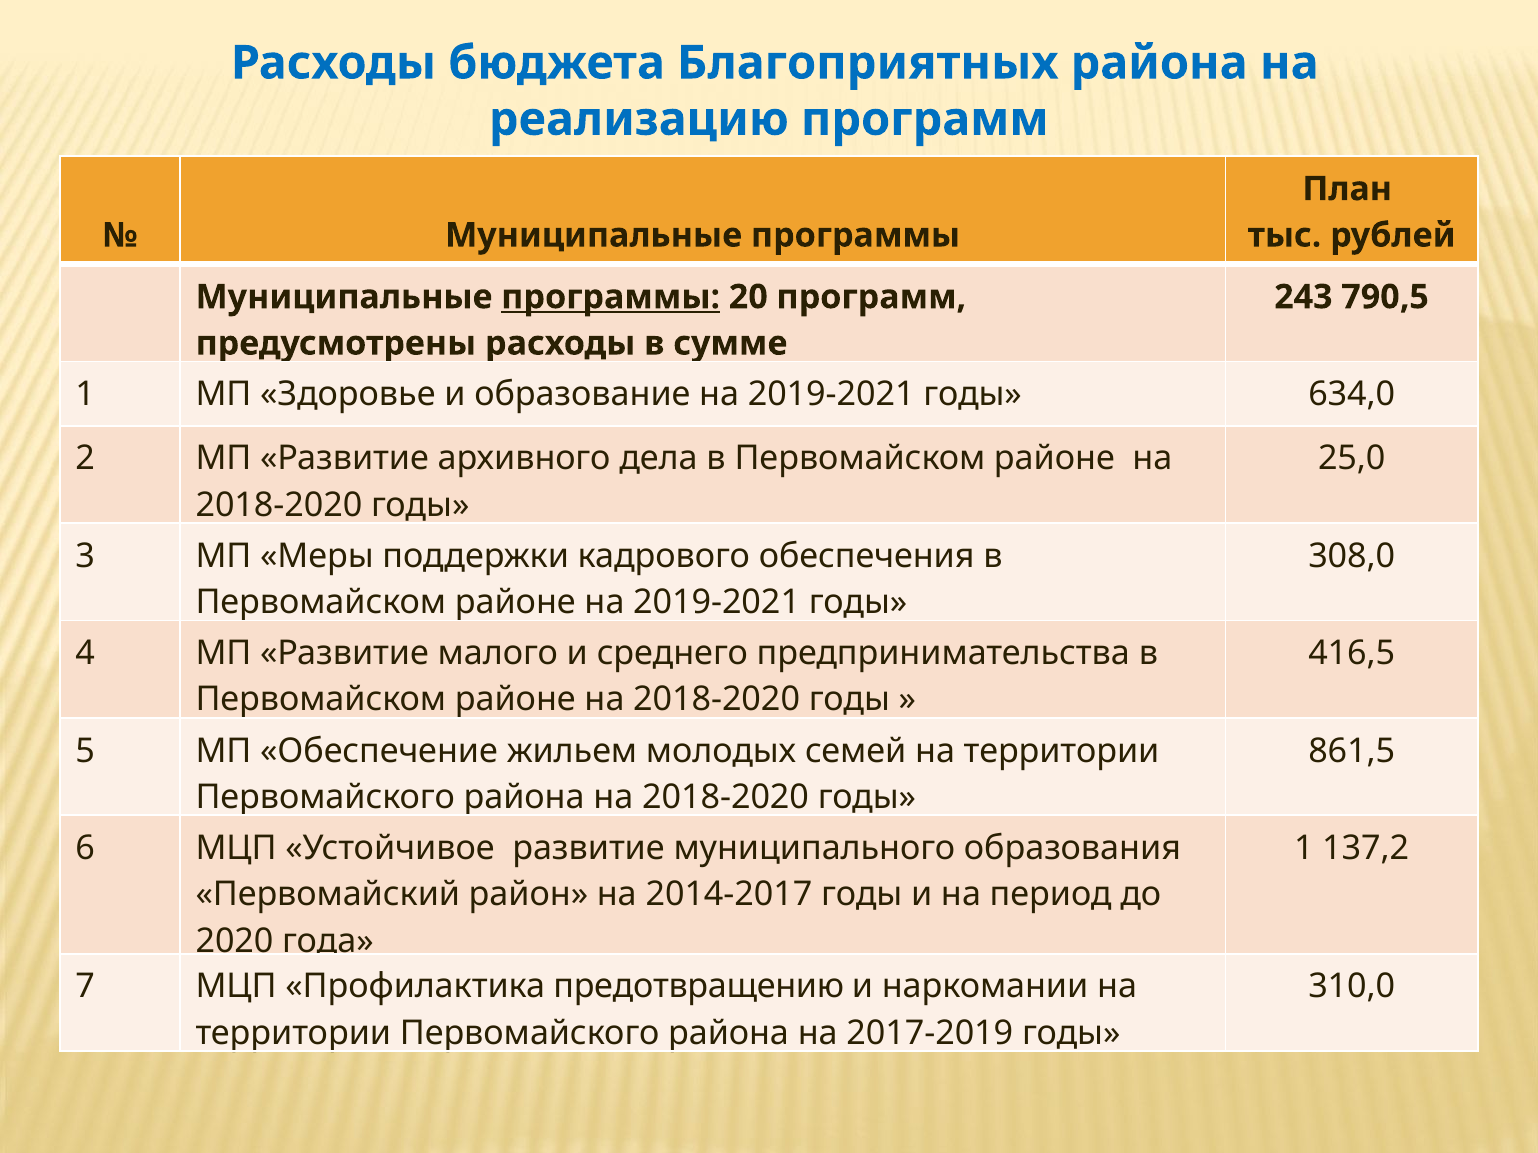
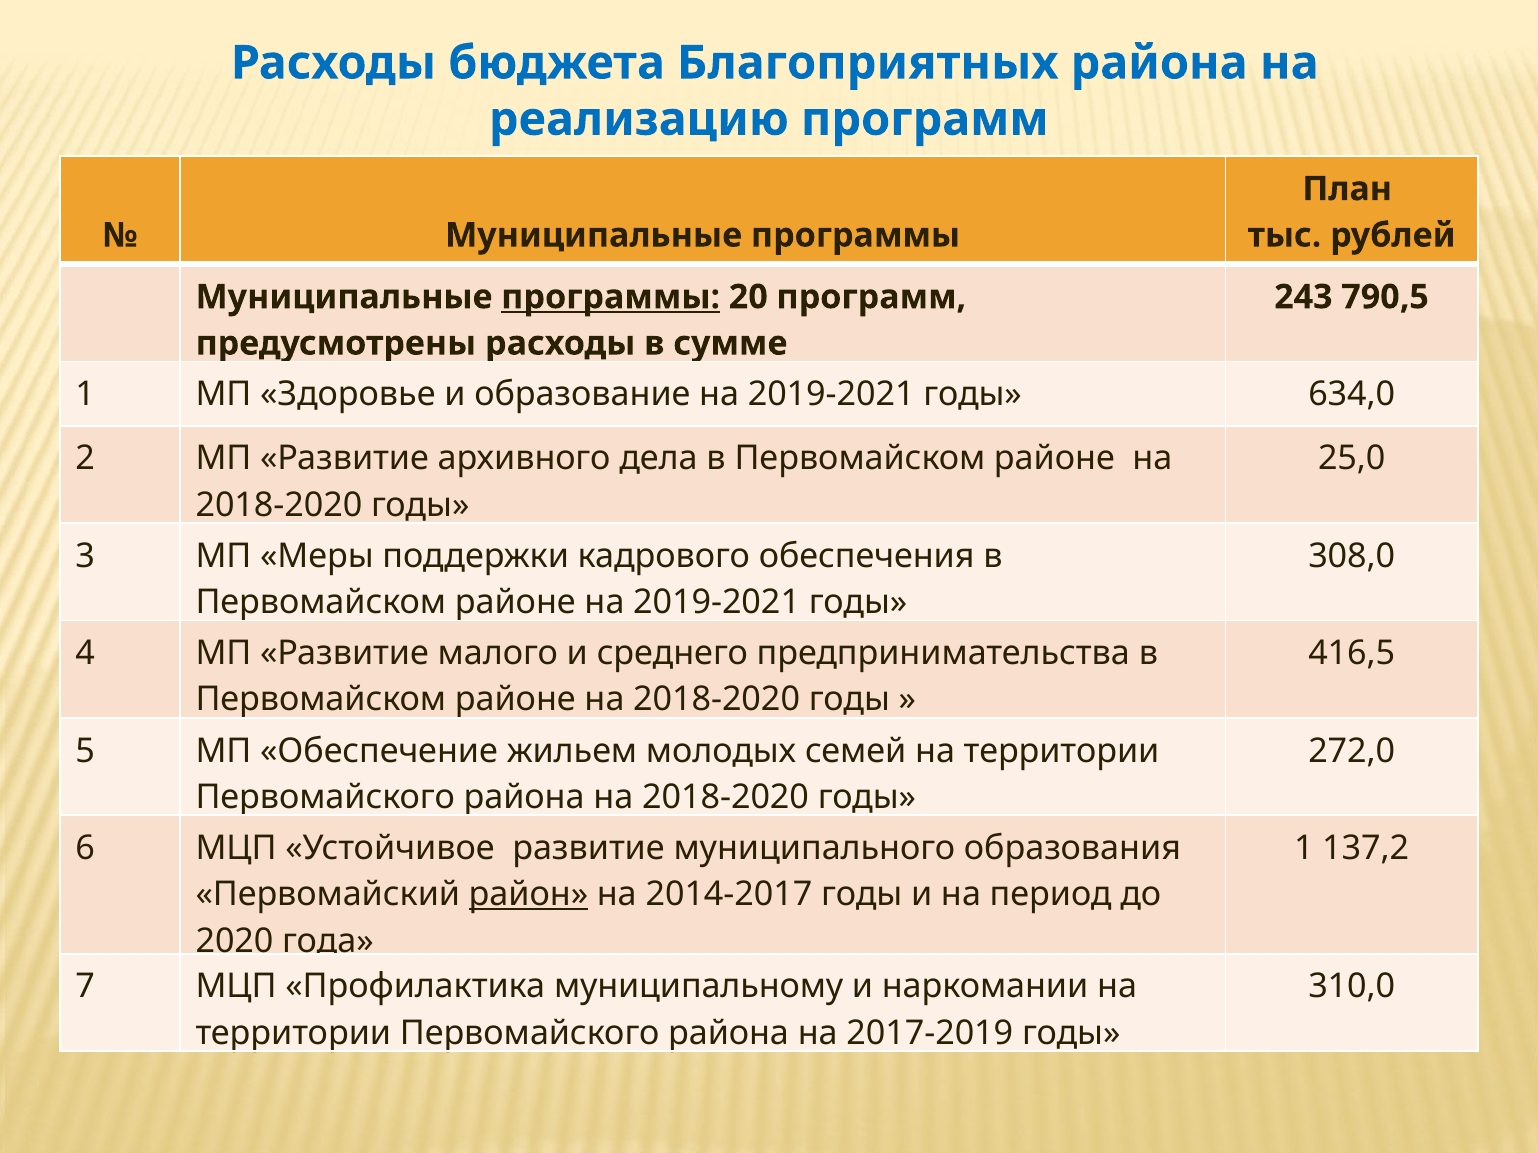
861,5: 861,5 -> 272,0
район underline: none -> present
предотвращению: предотвращению -> муниципальному
